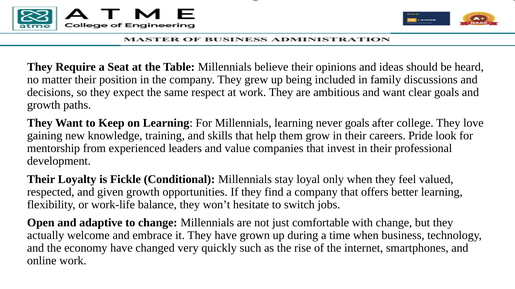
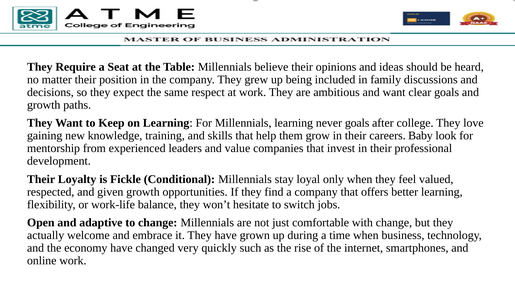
Pride: Pride -> Baby
